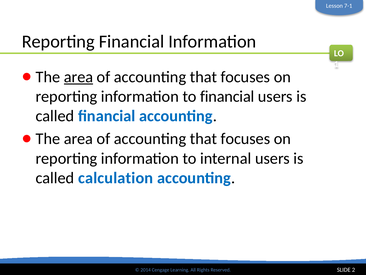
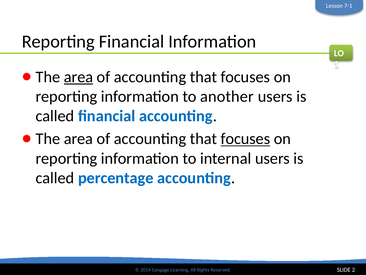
to financial: financial -> another
focuses at (245, 139) underline: none -> present
calculation: calculation -> percentage
